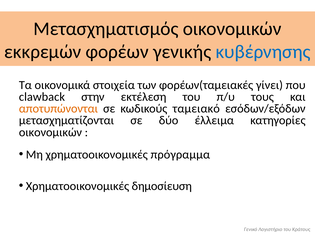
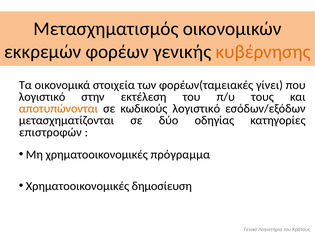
κυβέρνησης colour: blue -> orange
clawback at (42, 97): clawback -> λογιστικό
κωδικούς ταμειακό: ταμειακό -> λογιστικό
έλλειμα: έλλειμα -> οδηγίας
οικονομικών at (50, 132): οικονομικών -> επιστροφών
